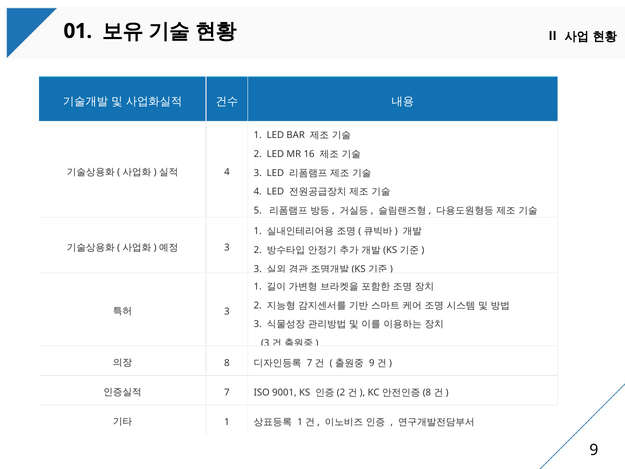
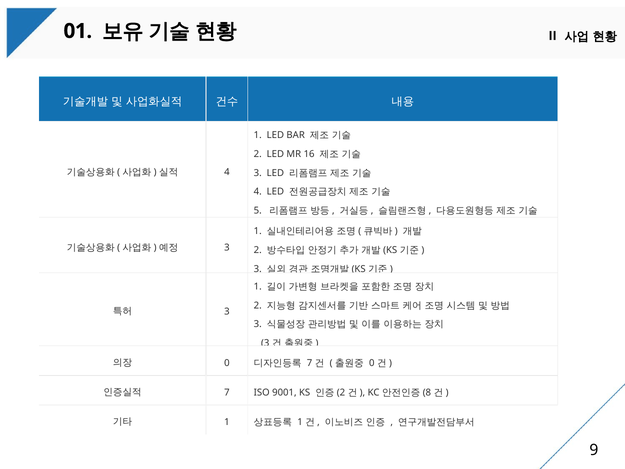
8 at (227, 363): 8 -> 0
9 at (372, 363): 9 -> 0
